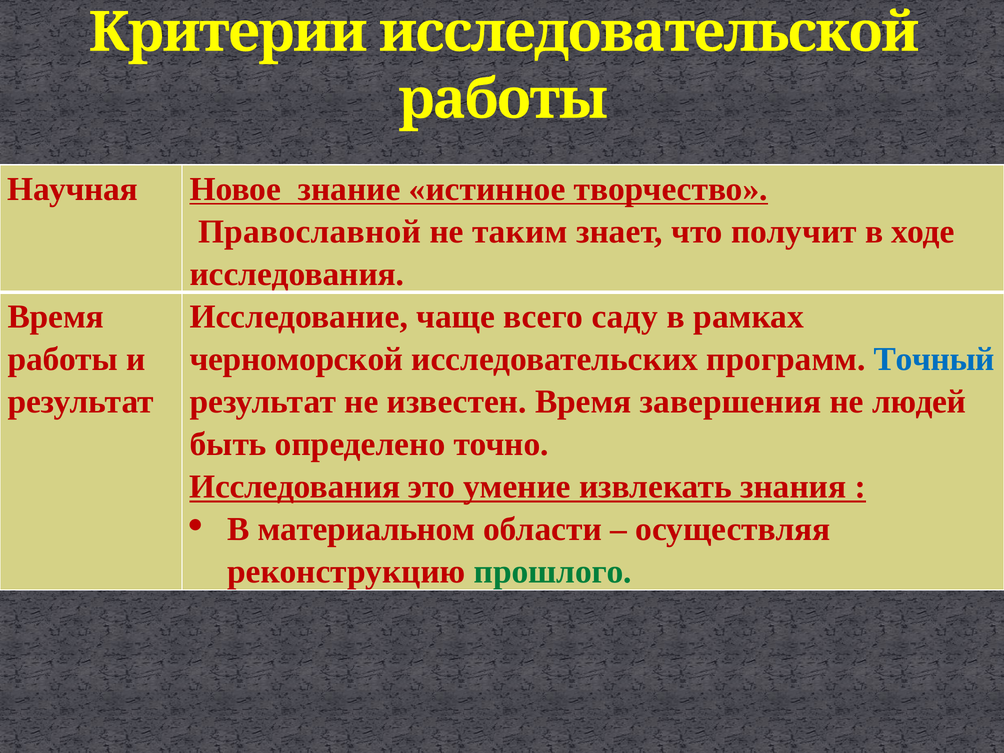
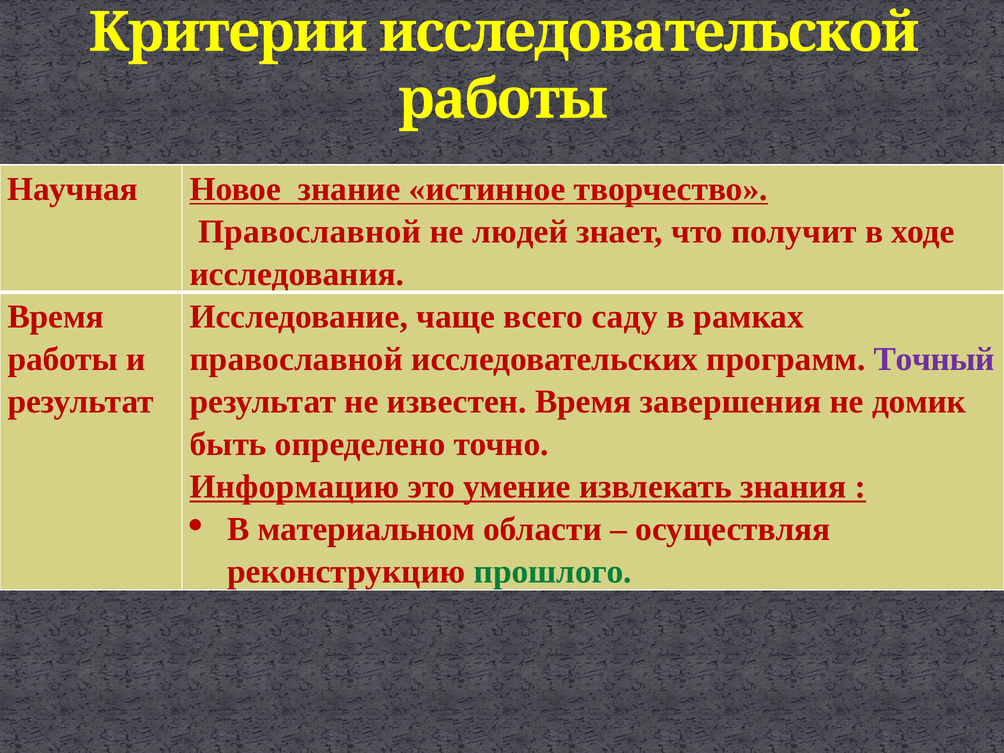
таким: таким -> людей
черноморской at (296, 359): черноморской -> православной
Точный colour: blue -> purple
людей: людей -> домик
Исследования at (295, 487): Исследования -> Информацию
